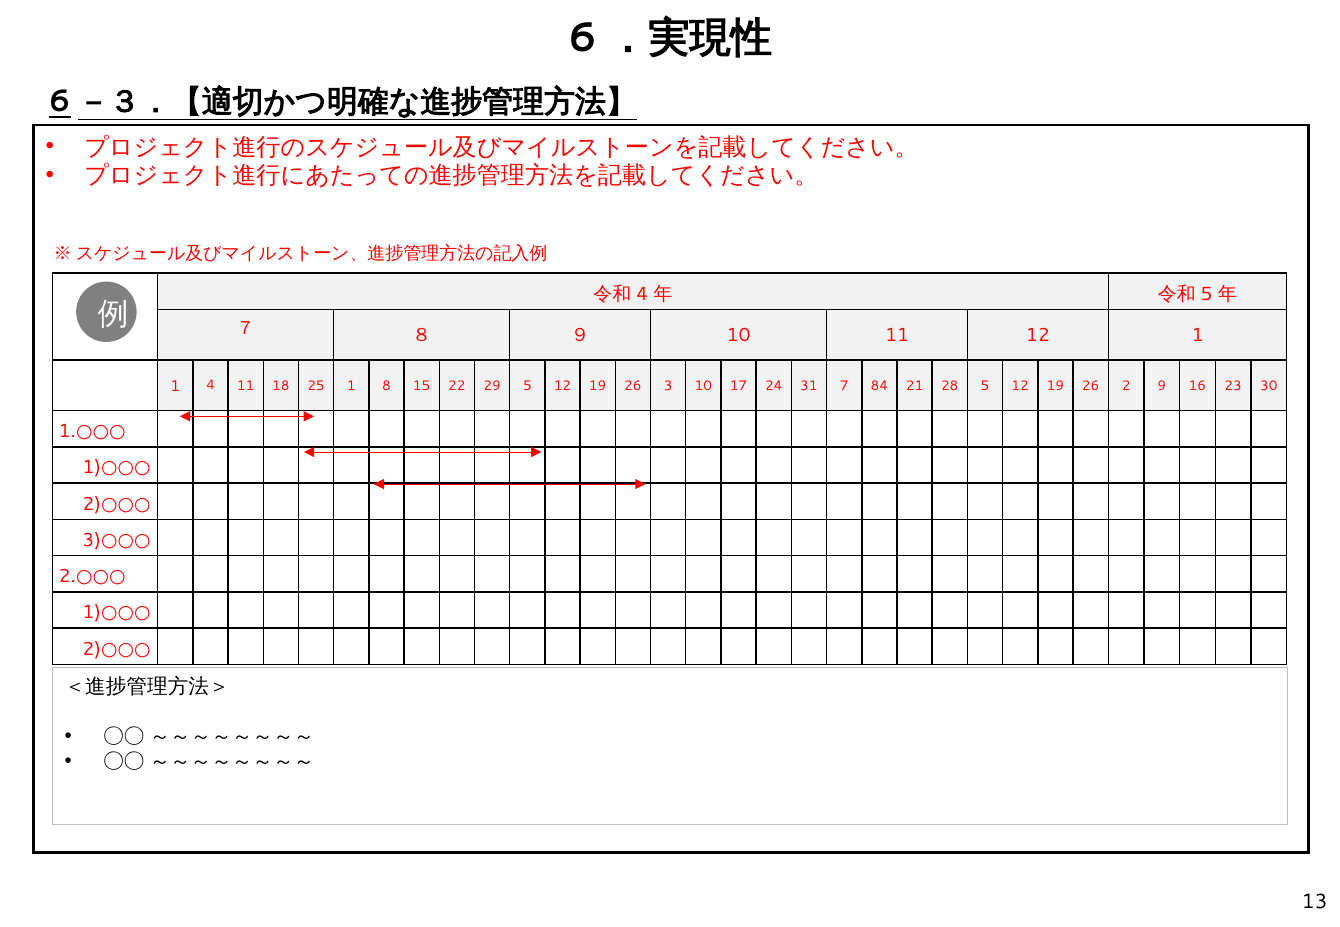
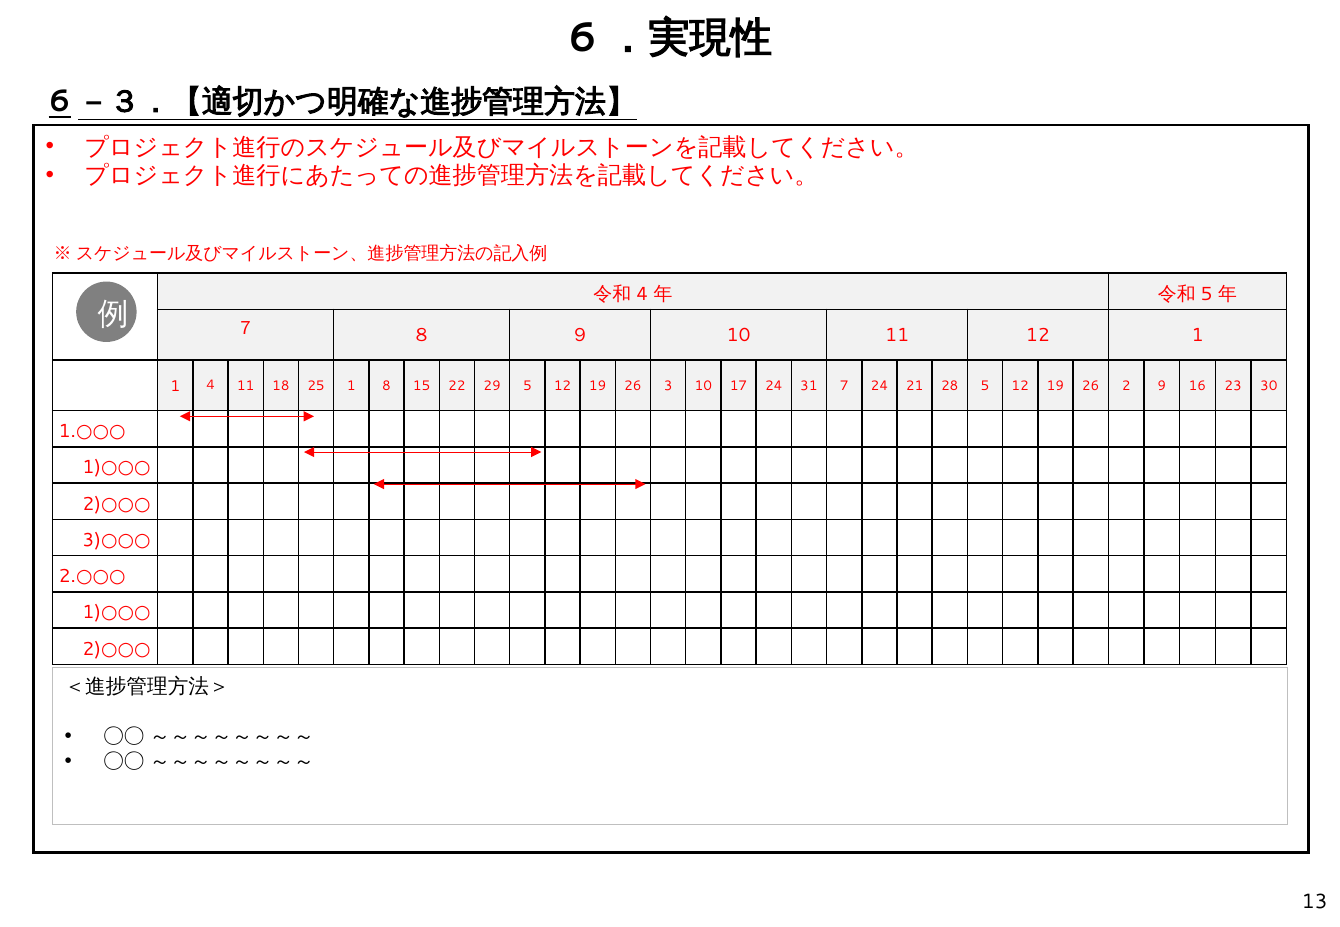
7 84: 84 -> 24
